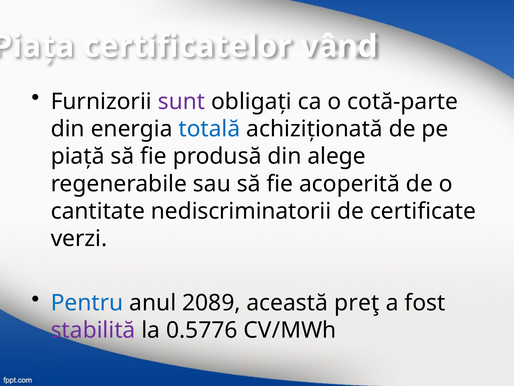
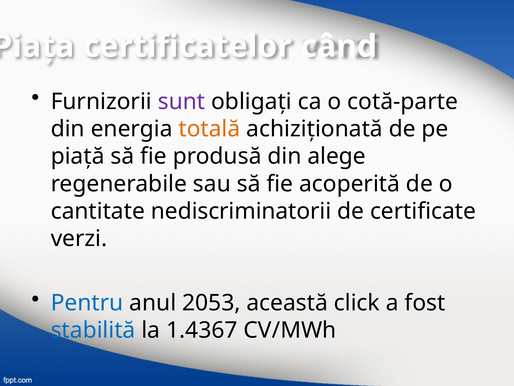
vând: vând -> când
totală colour: blue -> orange
2089: 2089 -> 2053
preţ: preţ -> click
stabilită colour: purple -> blue
0.5776: 0.5776 -> 1.4367
